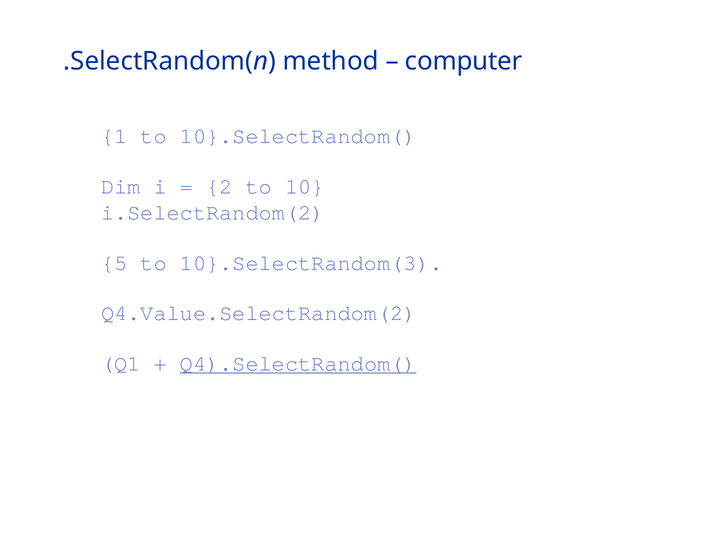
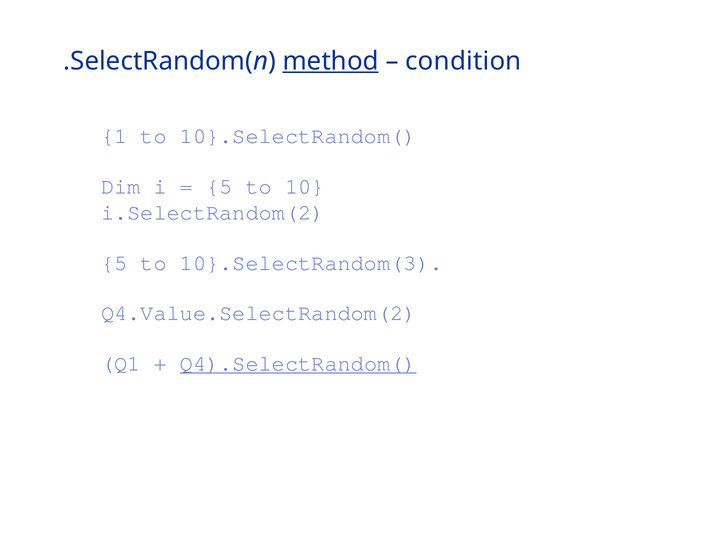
method underline: none -> present
computer: computer -> condition
2 at (219, 186): 2 -> 5
